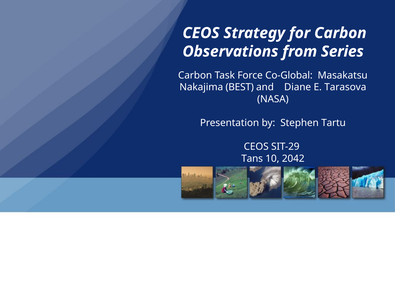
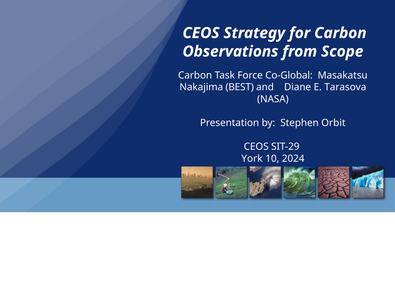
Series: Series -> Scope
Tartu: Tartu -> Orbit
Tans: Tans -> York
2042: 2042 -> 2024
